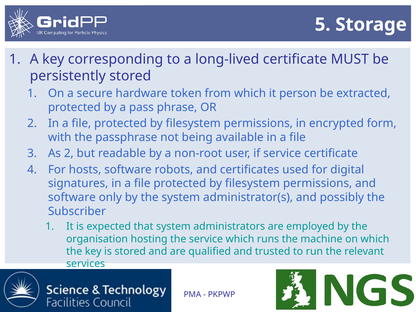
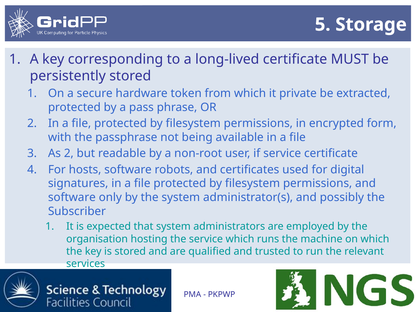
person: person -> private
